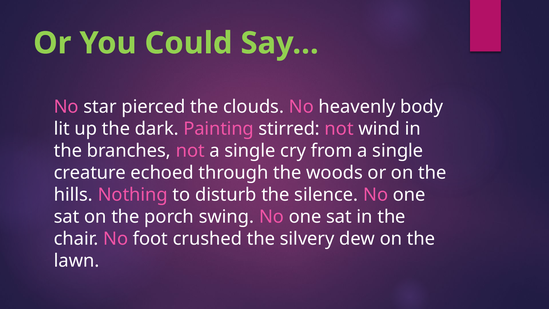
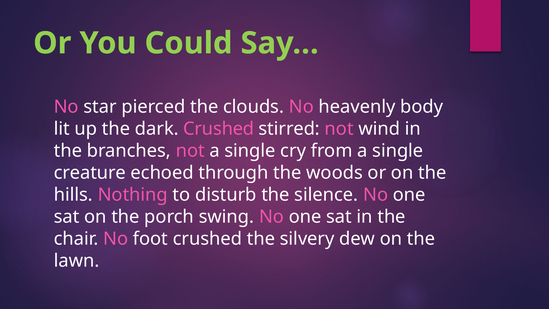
dark Painting: Painting -> Crushed
